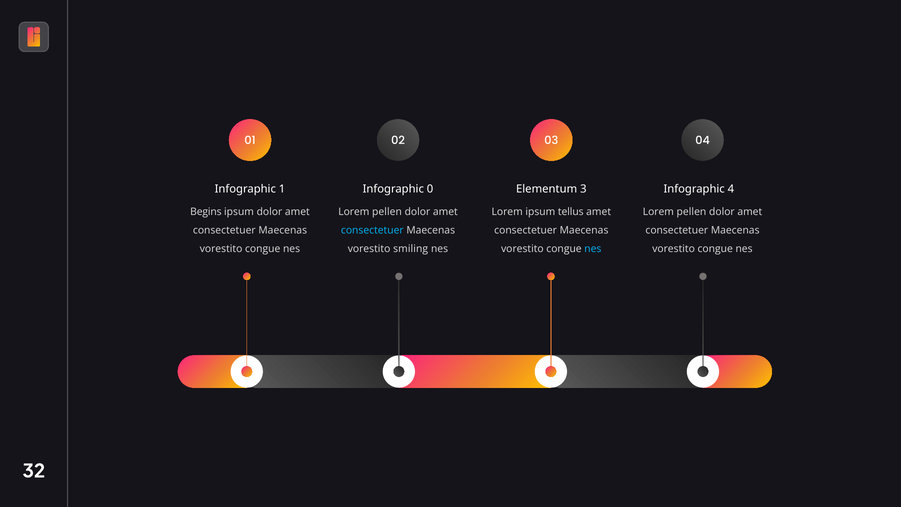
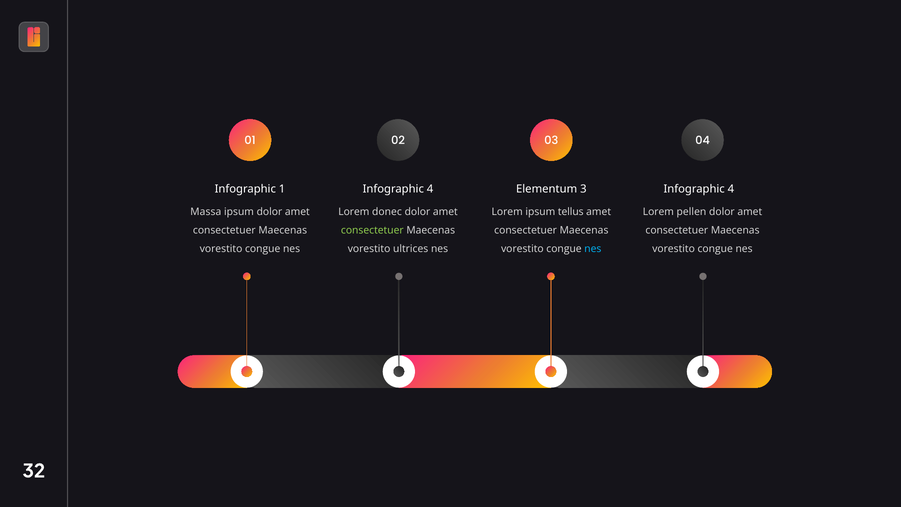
0 at (430, 189): 0 -> 4
Begins: Begins -> Massa
pellen at (387, 212): pellen -> donec
consectetuer at (372, 230) colour: light blue -> light green
smiling: smiling -> ultrices
